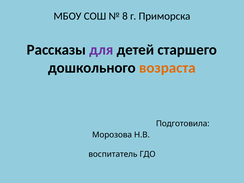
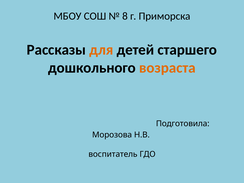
для colour: purple -> orange
